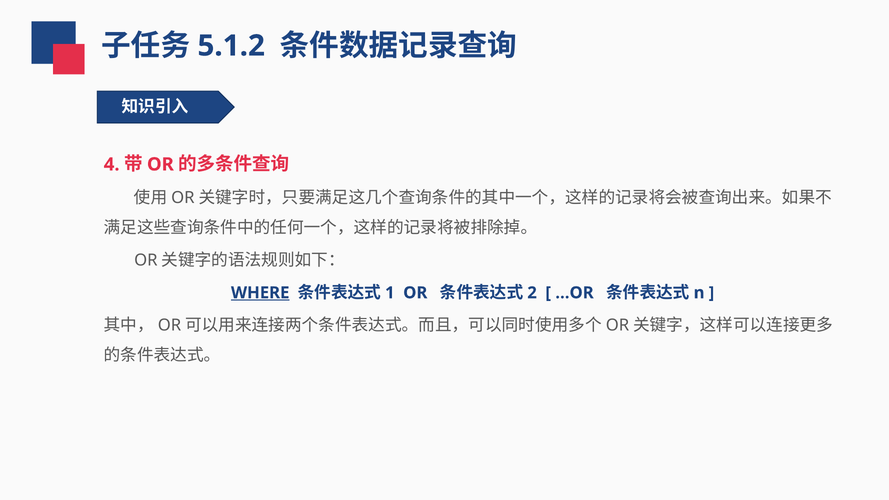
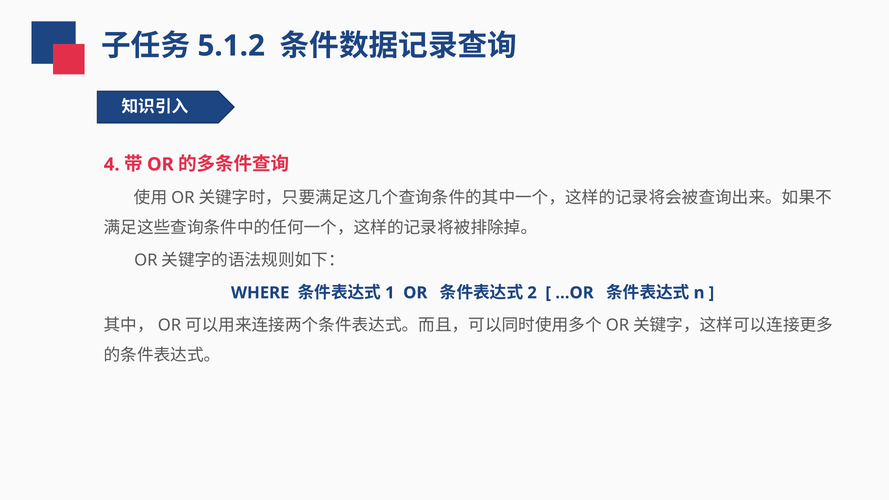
WHERE underline: present -> none
